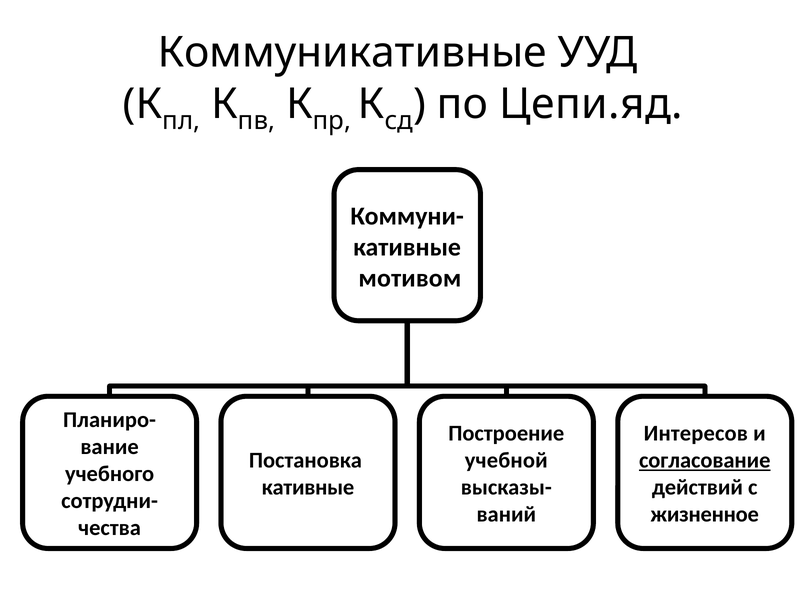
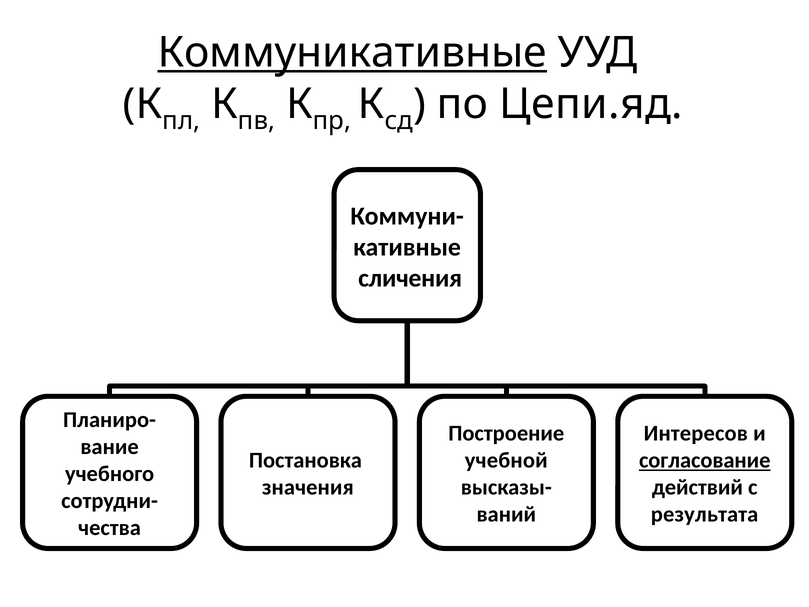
Коммуникативные underline: none -> present
мотивом: мотивом -> сличения
кативные at (308, 487): кативные -> значения
жизненное: жизненное -> результата
